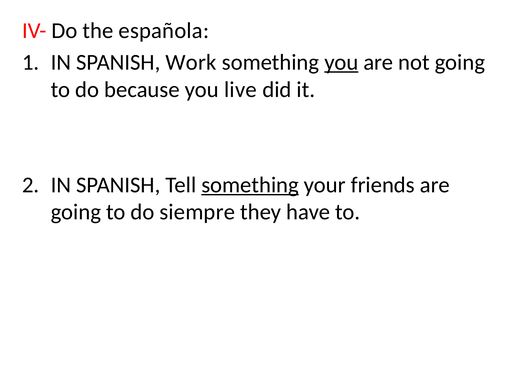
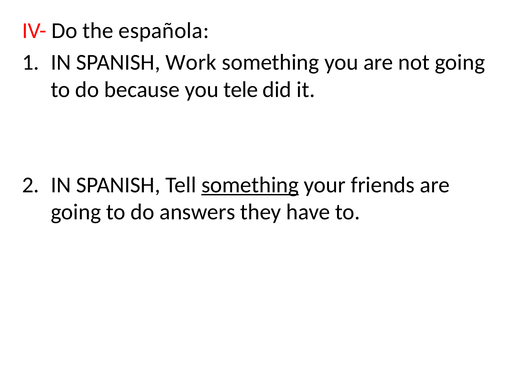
you at (341, 62) underline: present -> none
live: live -> tele
siempre: siempre -> answers
